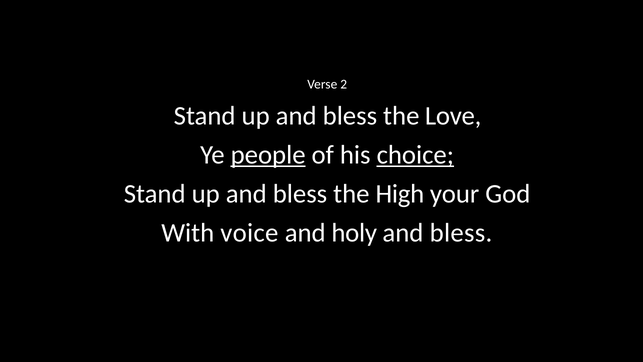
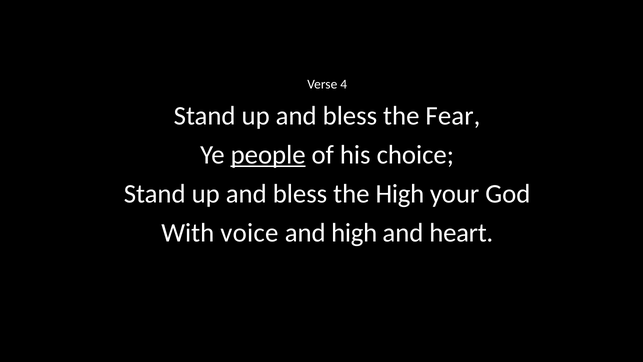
2: 2 -> 4
Love: Love -> Fear
choice underline: present -> none
and holy: holy -> high
bless at (461, 233): bless -> heart
